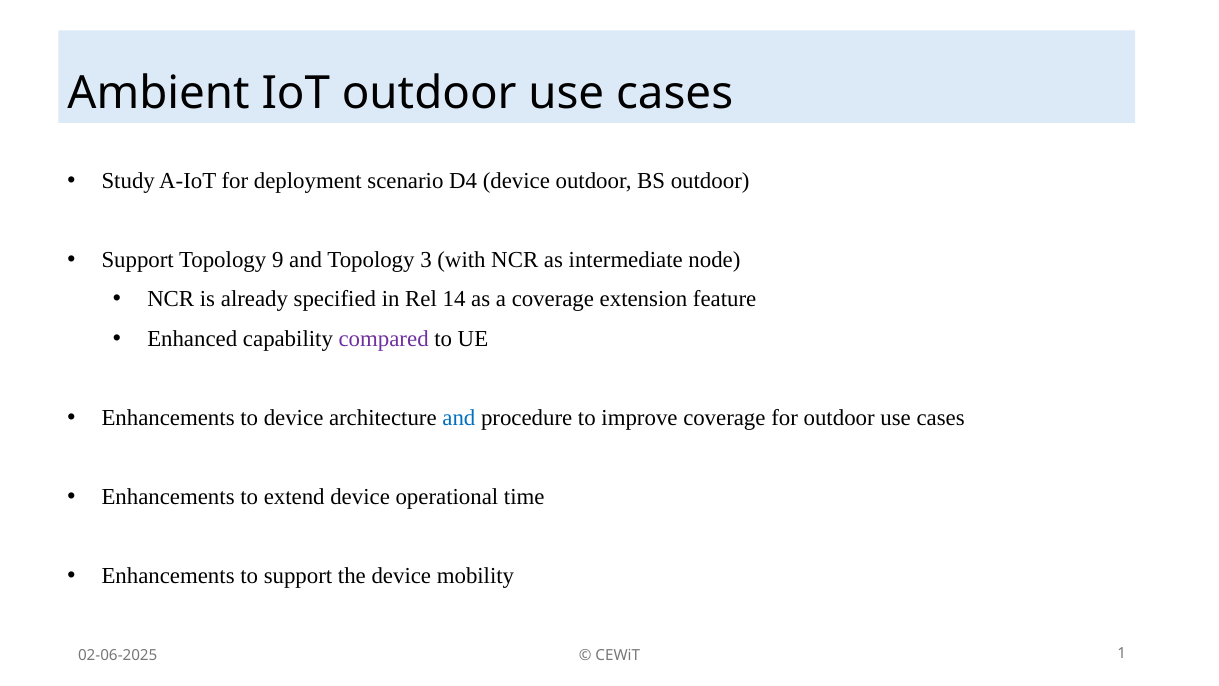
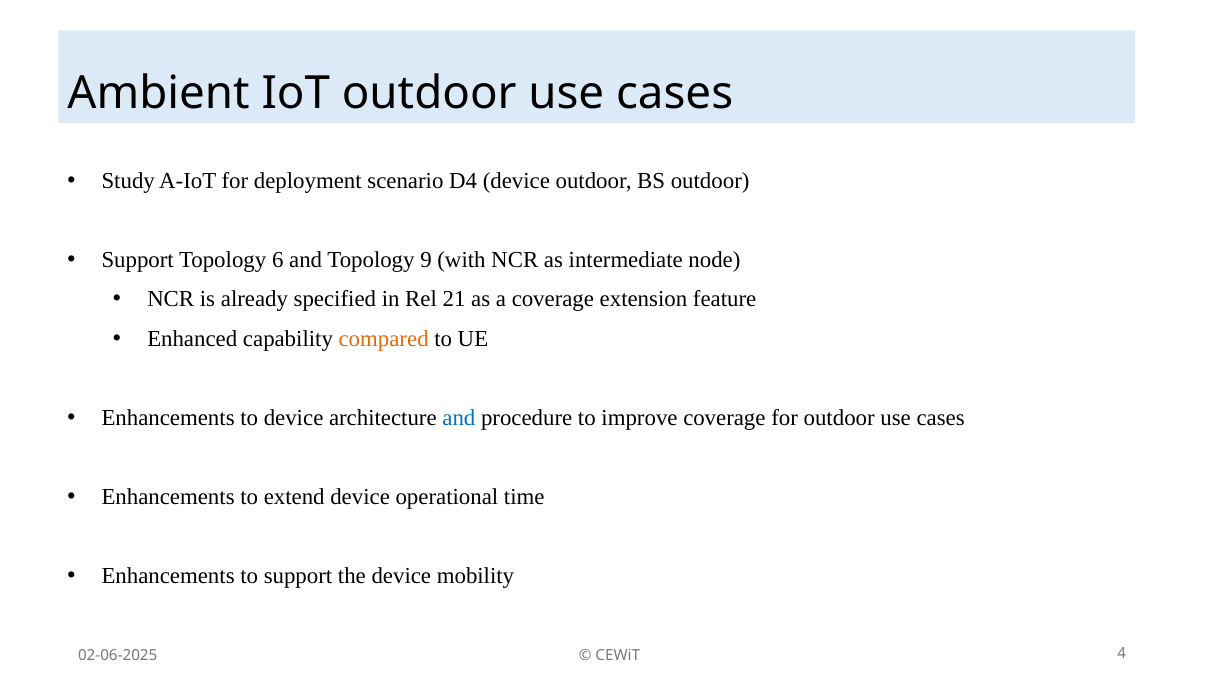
9: 9 -> 6
3: 3 -> 9
14: 14 -> 21
compared colour: purple -> orange
1: 1 -> 4
